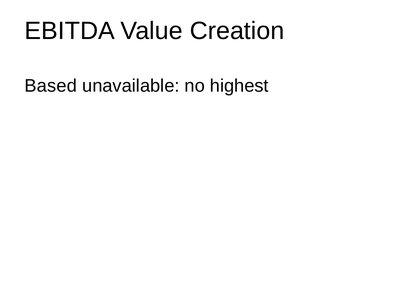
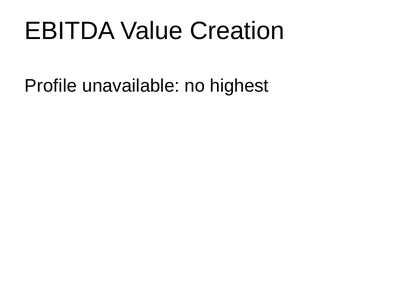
Based: Based -> Profile
